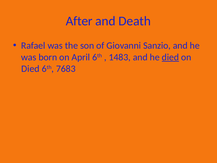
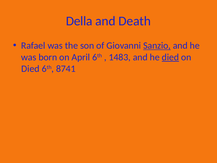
After: After -> Della
Sanzio underline: none -> present
7683: 7683 -> 8741
